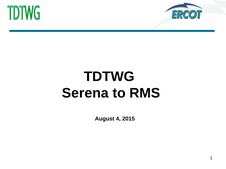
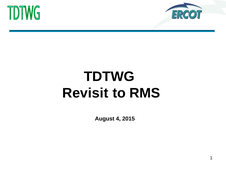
Serena: Serena -> Revisit
